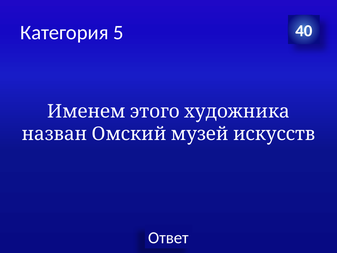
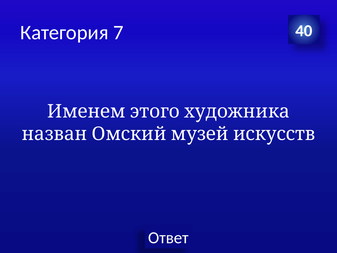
5: 5 -> 7
